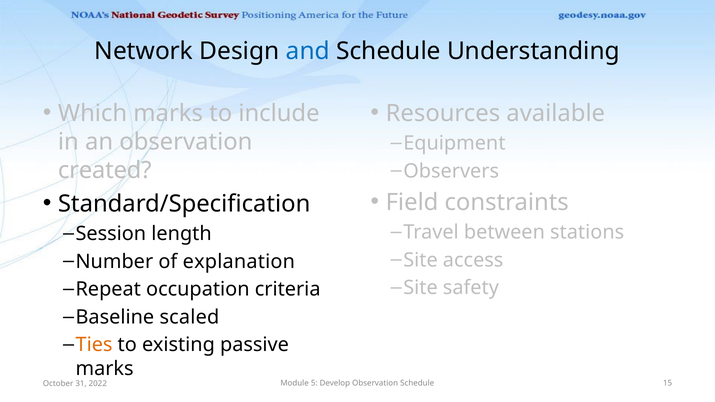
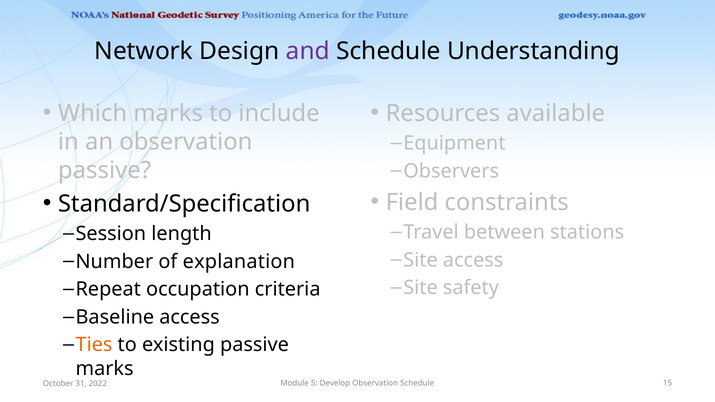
and colour: blue -> purple
created at (105, 171): created -> passive
Baseline scaled: scaled -> access
